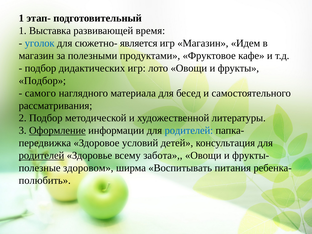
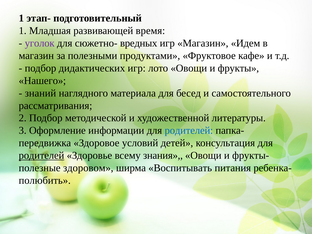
Выставка: Выставка -> Младшая
уголок colour: blue -> purple
является: является -> вредных
Подбор at (42, 81): Подбор -> Нашего
самого: самого -> знаний
Оформление underline: present -> none
забота: забота -> знания
